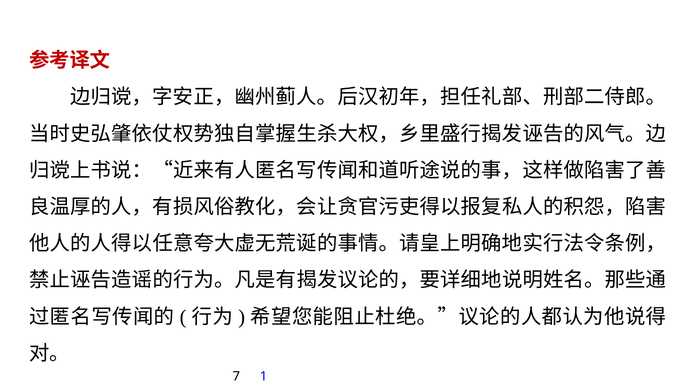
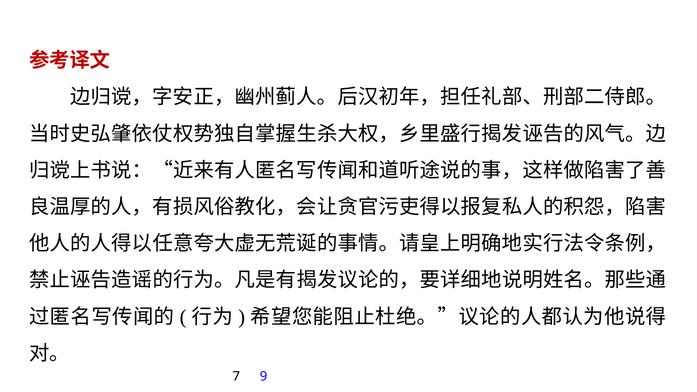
1: 1 -> 9
